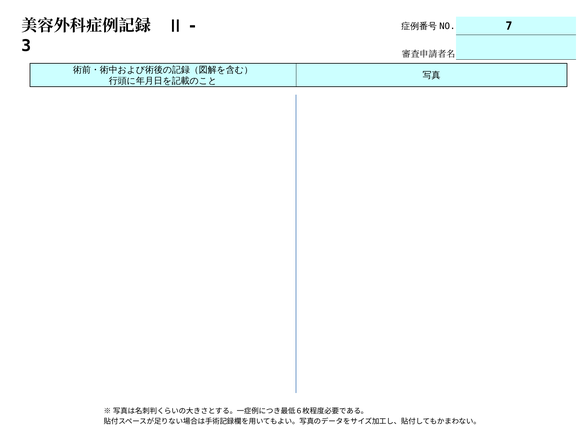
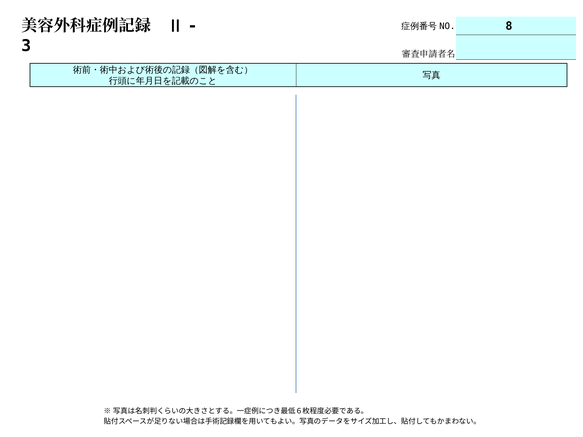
7: 7 -> 8
